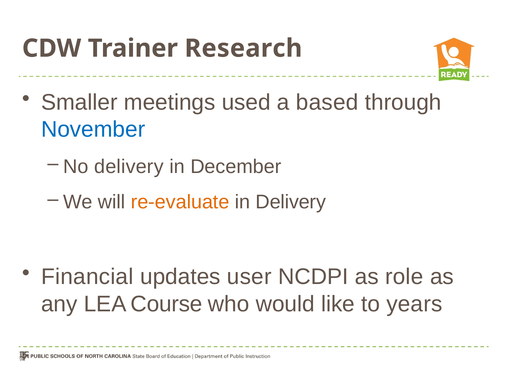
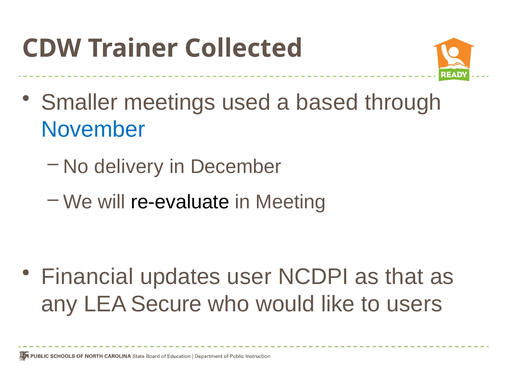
Research: Research -> Collected
re-evaluate colour: orange -> black
in Delivery: Delivery -> Meeting
role: role -> that
Course: Course -> Secure
years: years -> users
